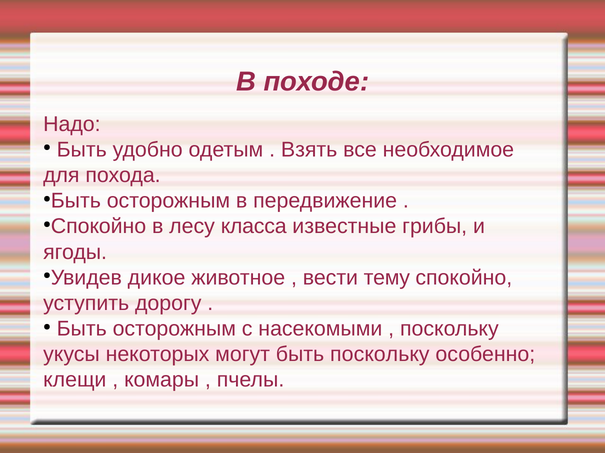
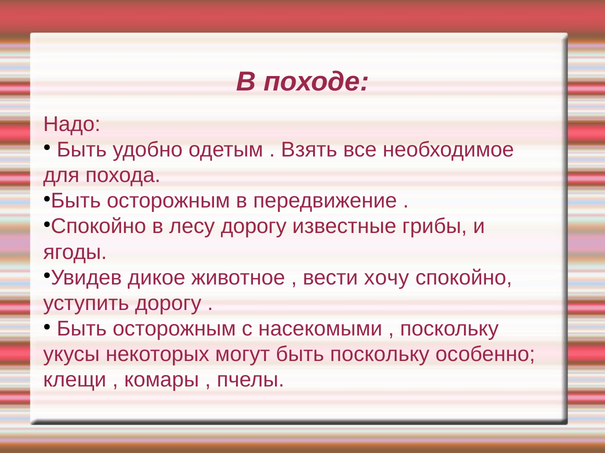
лесу класса: класса -> дорогу
тему: тему -> хочу
